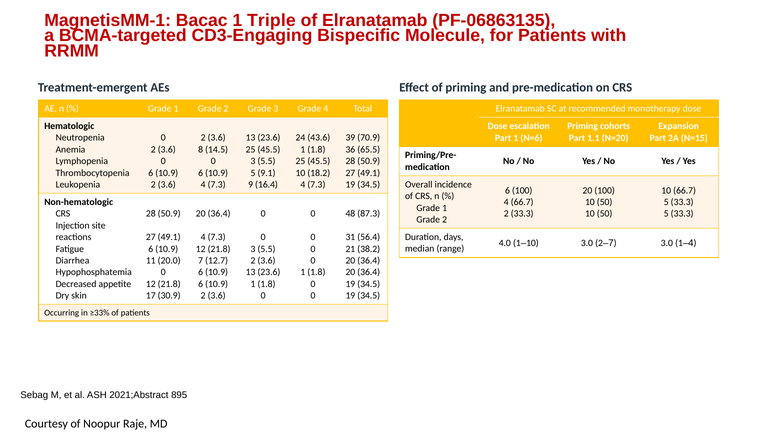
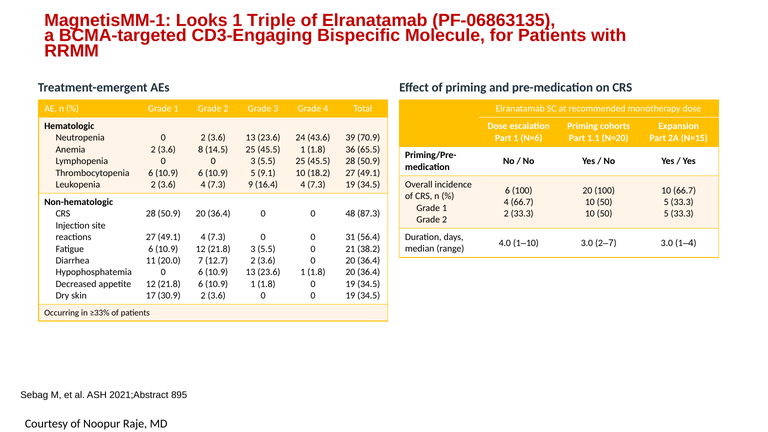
Bacac: Bacac -> Looks
